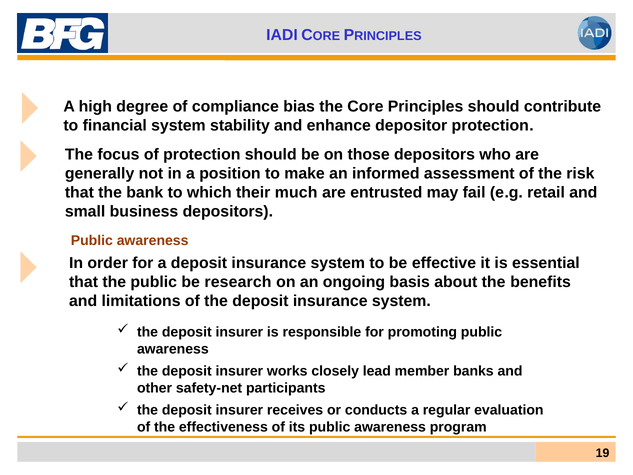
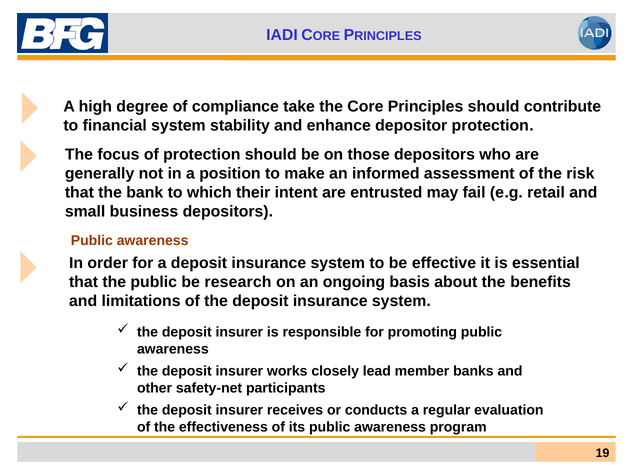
bias: bias -> take
much: much -> intent
